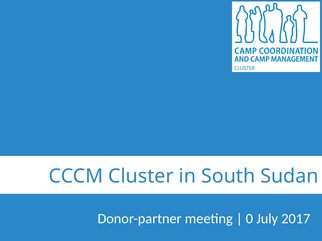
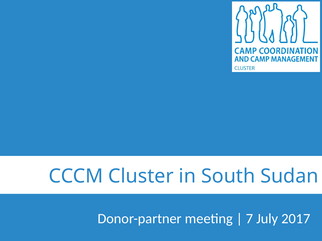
0: 0 -> 7
